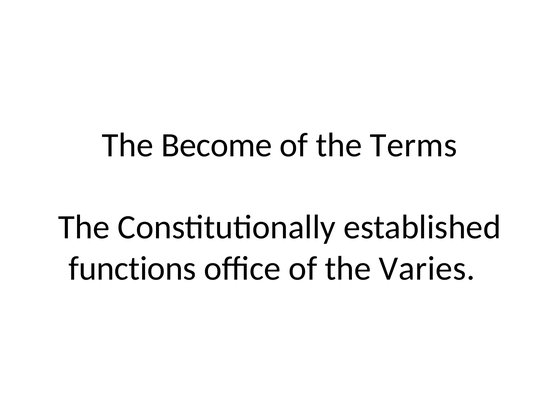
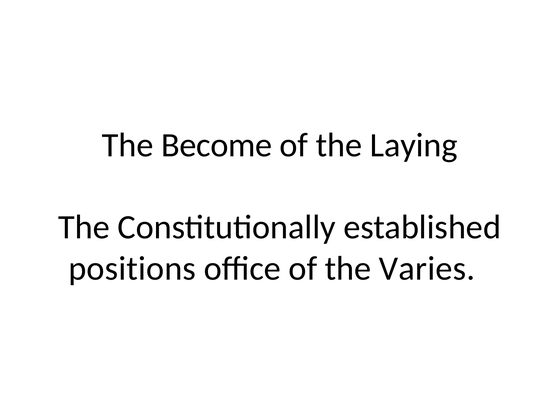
Terms: Terms -> Laying
functions: functions -> positions
